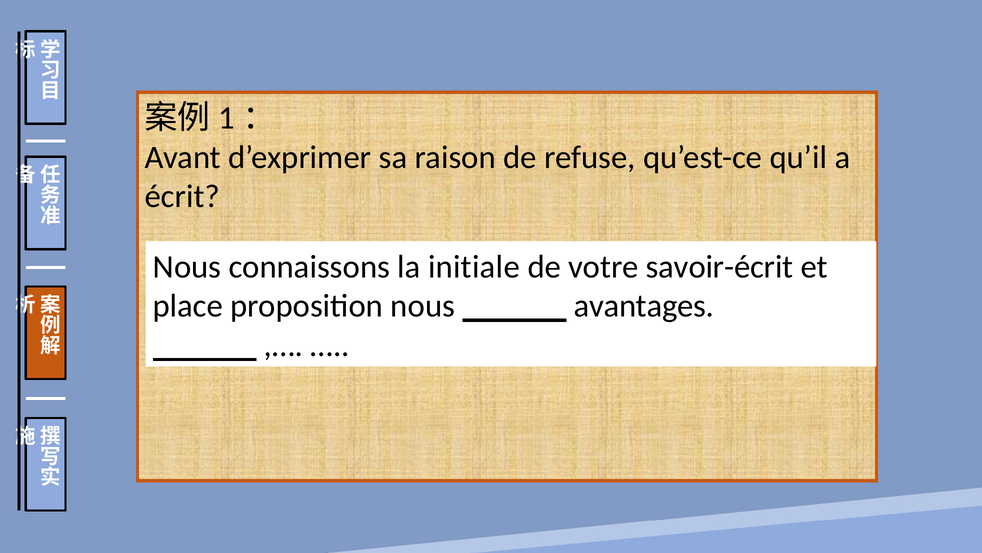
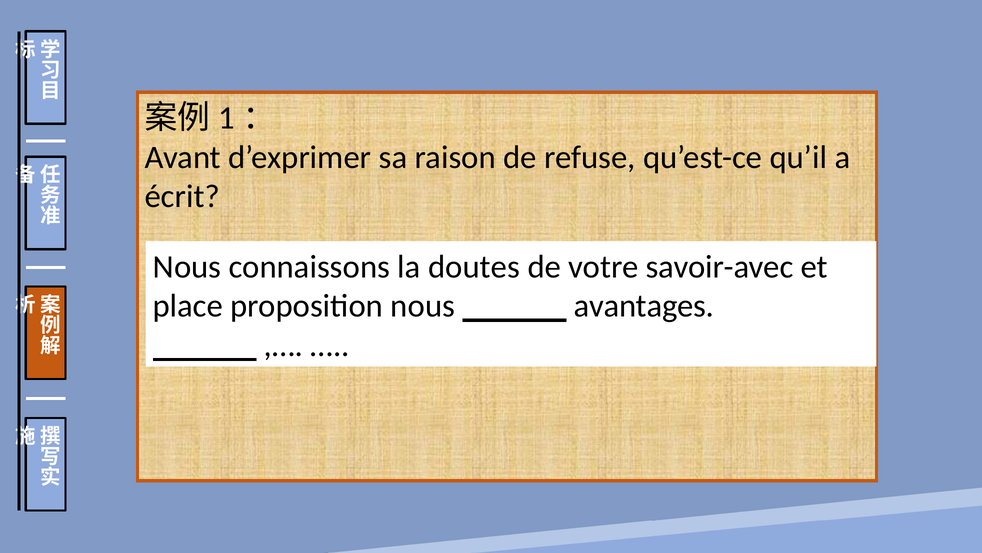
initiale: initiale -> doutes
savoir-écrit: savoir-écrit -> savoir-avec
